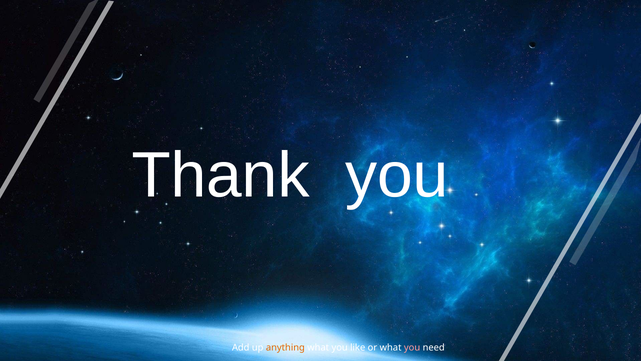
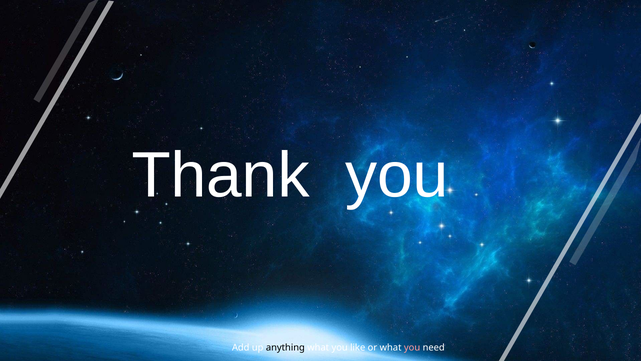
anything colour: orange -> black
